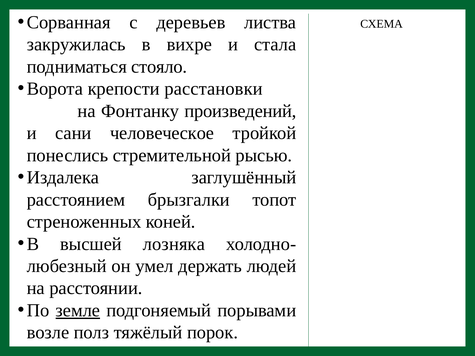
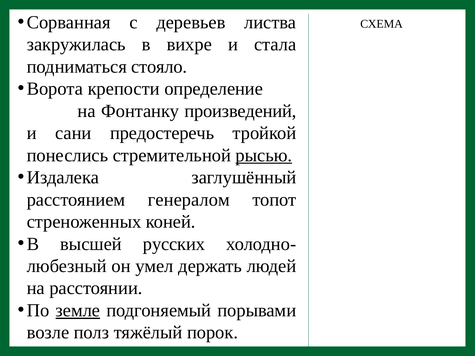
расстановки: расстановки -> определение
человеческое: человеческое -> предостеречь
рысью underline: none -> present
брызгалки: брызгалки -> генералом
лозняка: лозняка -> русских
